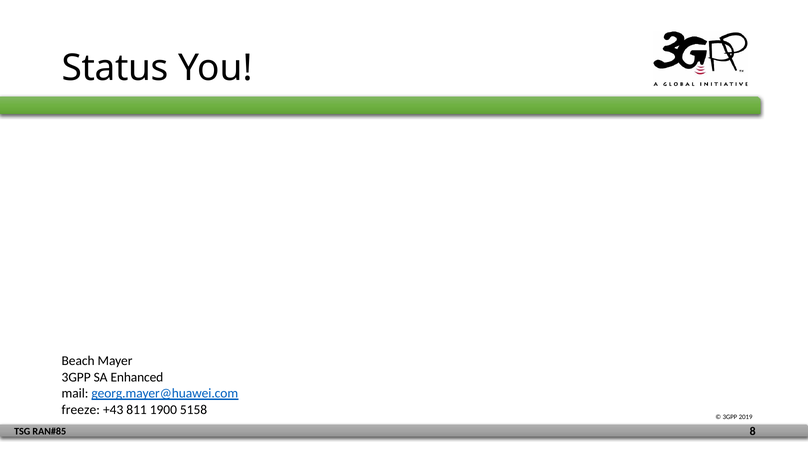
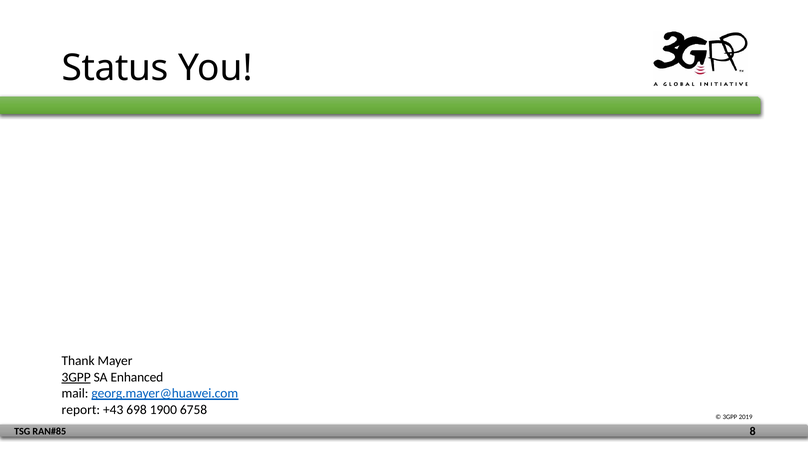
Beach: Beach -> Thank
3GPP at (76, 378) underline: none -> present
freeze: freeze -> report
811: 811 -> 698
5158: 5158 -> 6758
